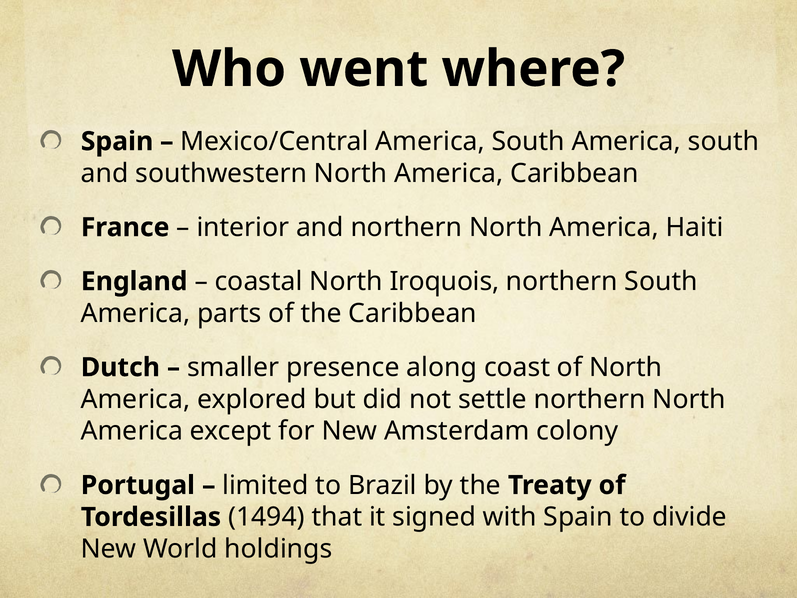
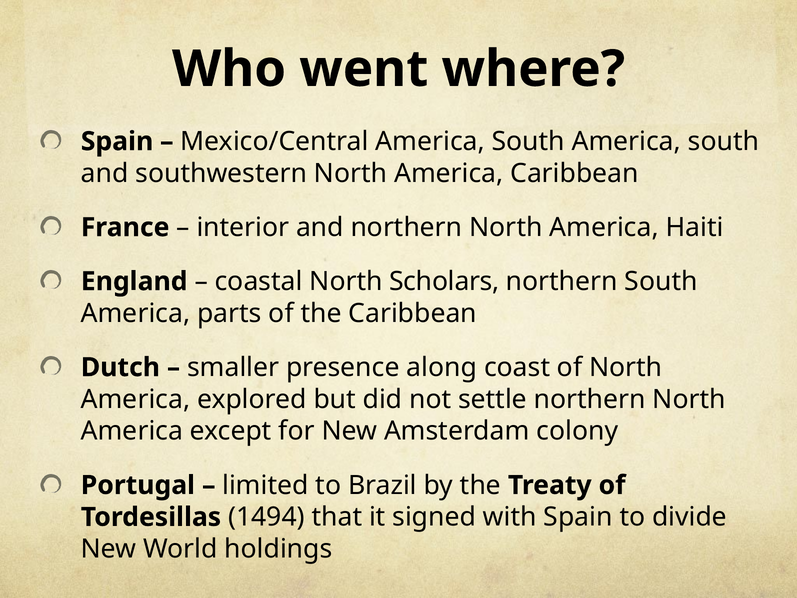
Iroquois: Iroquois -> Scholars
